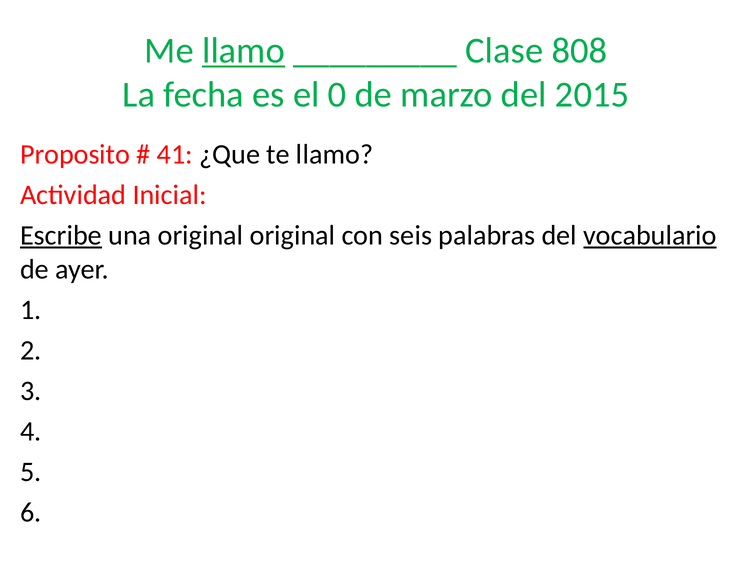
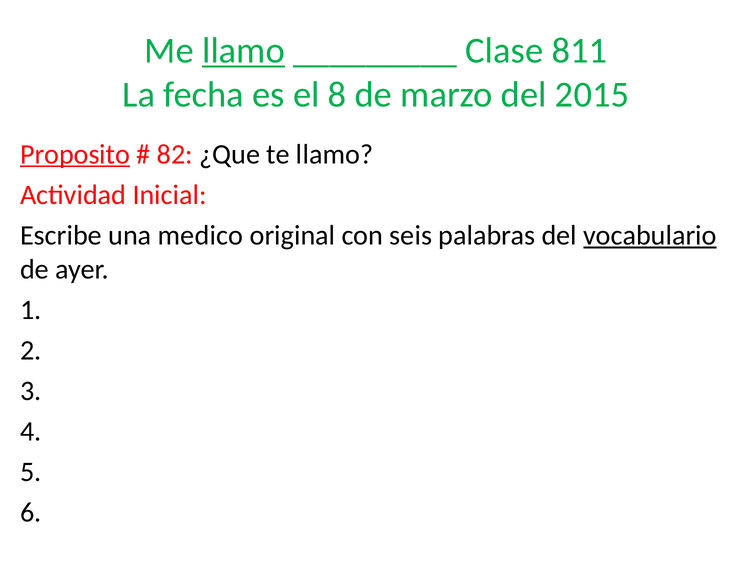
808: 808 -> 811
0: 0 -> 8
Proposito underline: none -> present
41: 41 -> 82
Escribe underline: present -> none
una original: original -> medico
